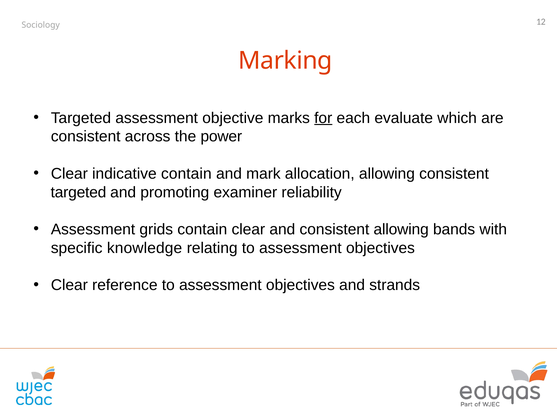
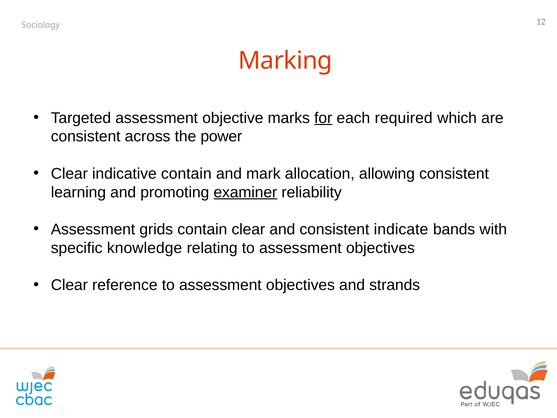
evaluate: evaluate -> required
targeted at (78, 192): targeted -> learning
examiner underline: none -> present
consistent allowing: allowing -> indicate
